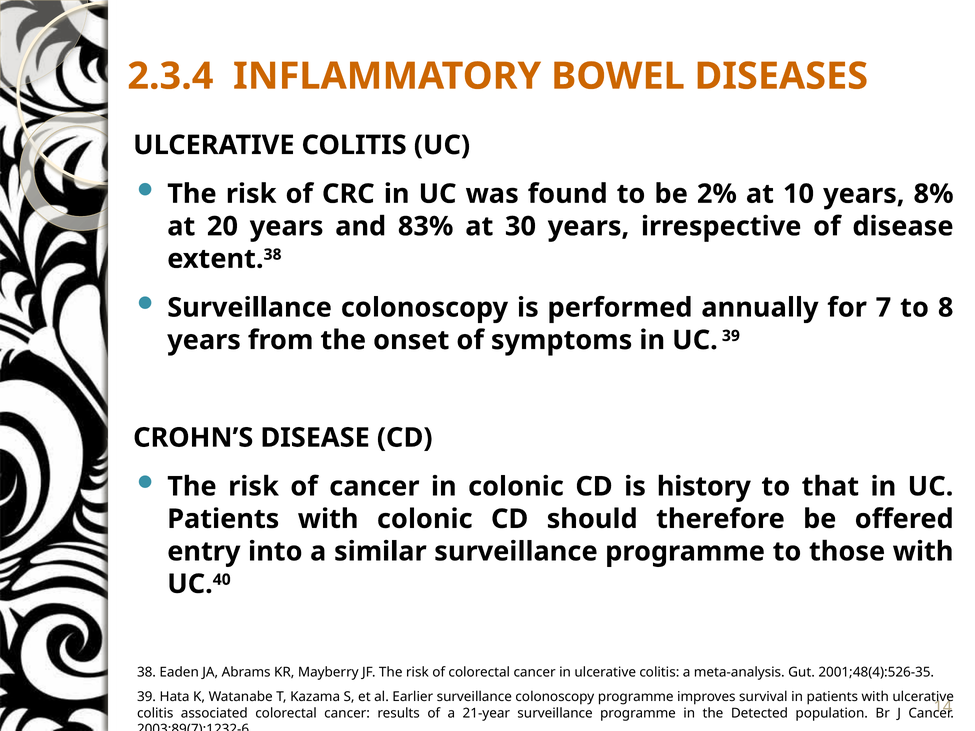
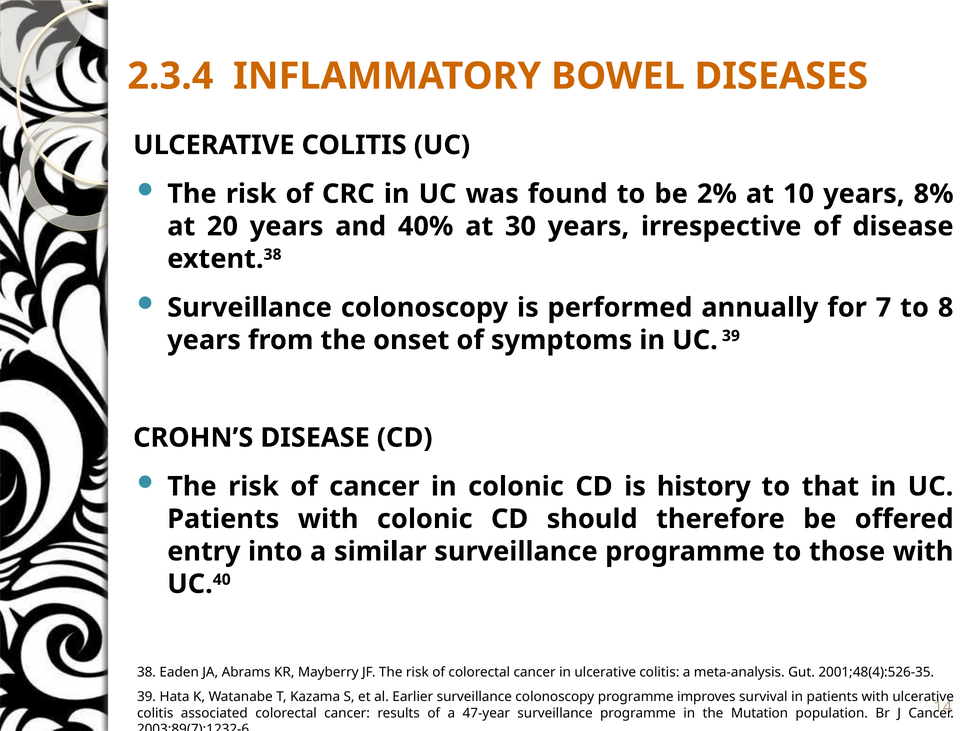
83%: 83% -> 40%
21-year: 21-year -> 47-year
Detected: Detected -> Mutation
